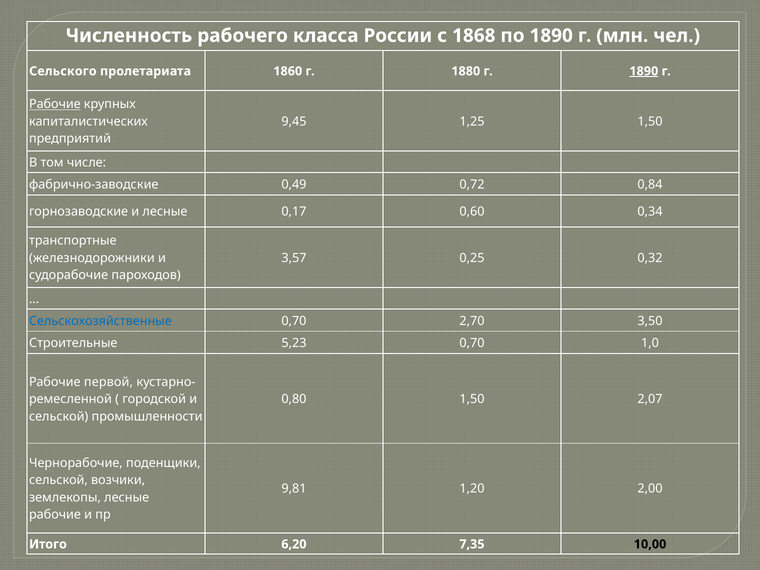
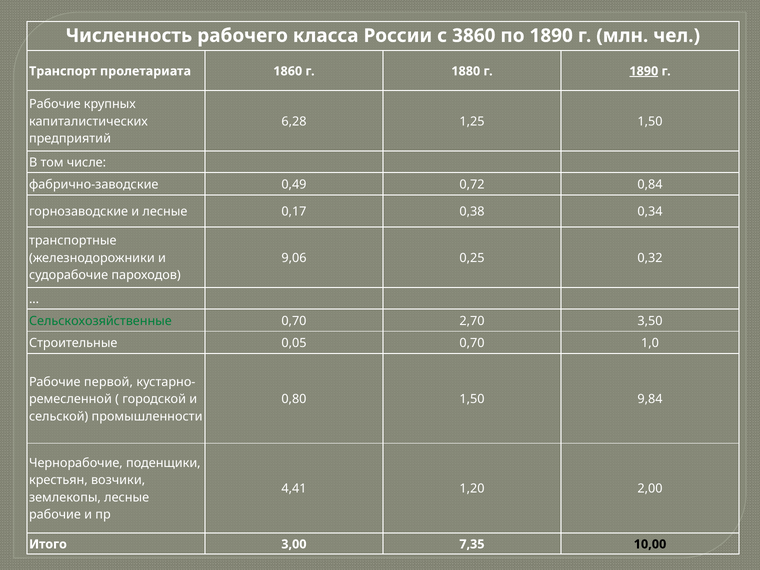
1868: 1868 -> 3860
Сельского: Сельского -> Транспорт
Рабочие at (55, 104) underline: present -> none
9,45: 9,45 -> 6,28
0,60: 0,60 -> 0,38
3,57: 3,57 -> 9,06
Сельскохозяйственные colour: blue -> green
5,23: 5,23 -> 0,05
2,07: 2,07 -> 9,84
сельской at (58, 480): сельской -> крестьян
9,81: 9,81 -> 4,41
6,20: 6,20 -> 3,00
